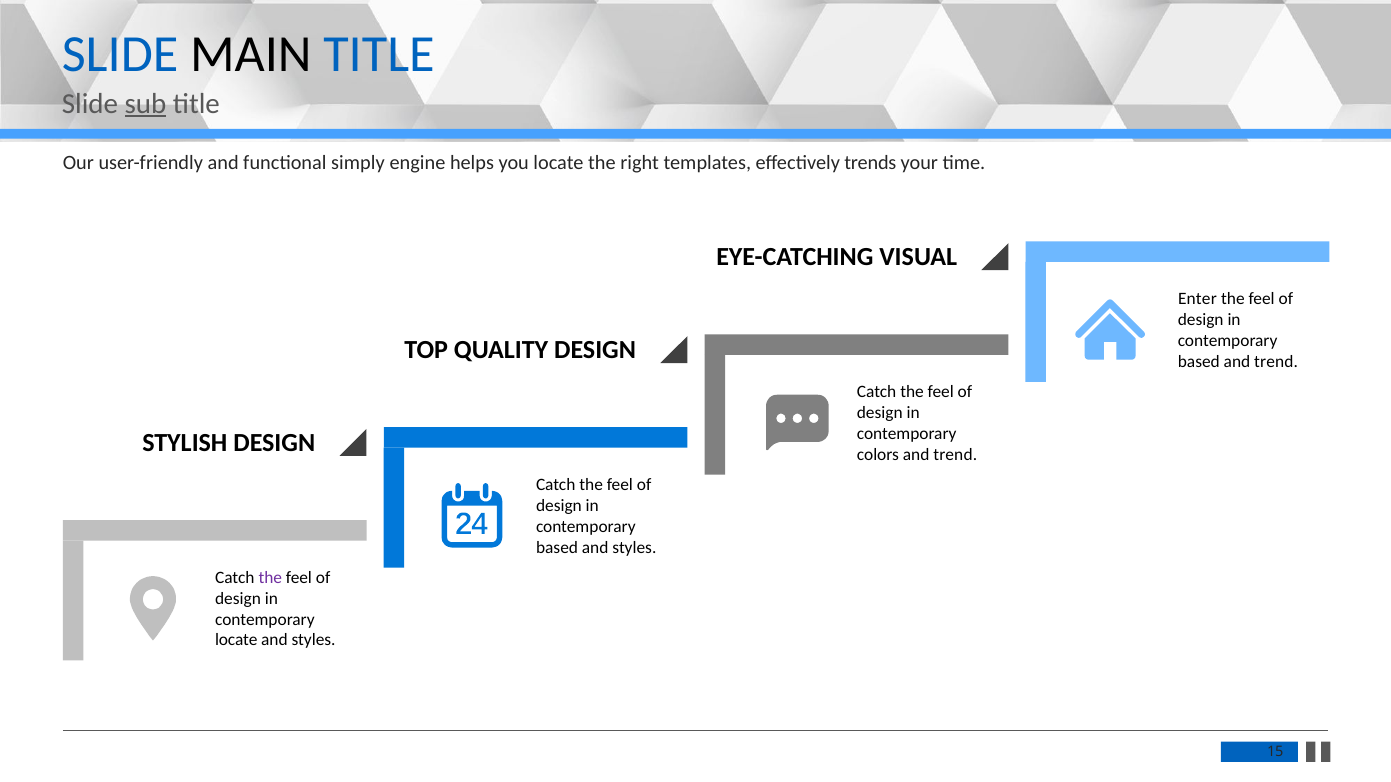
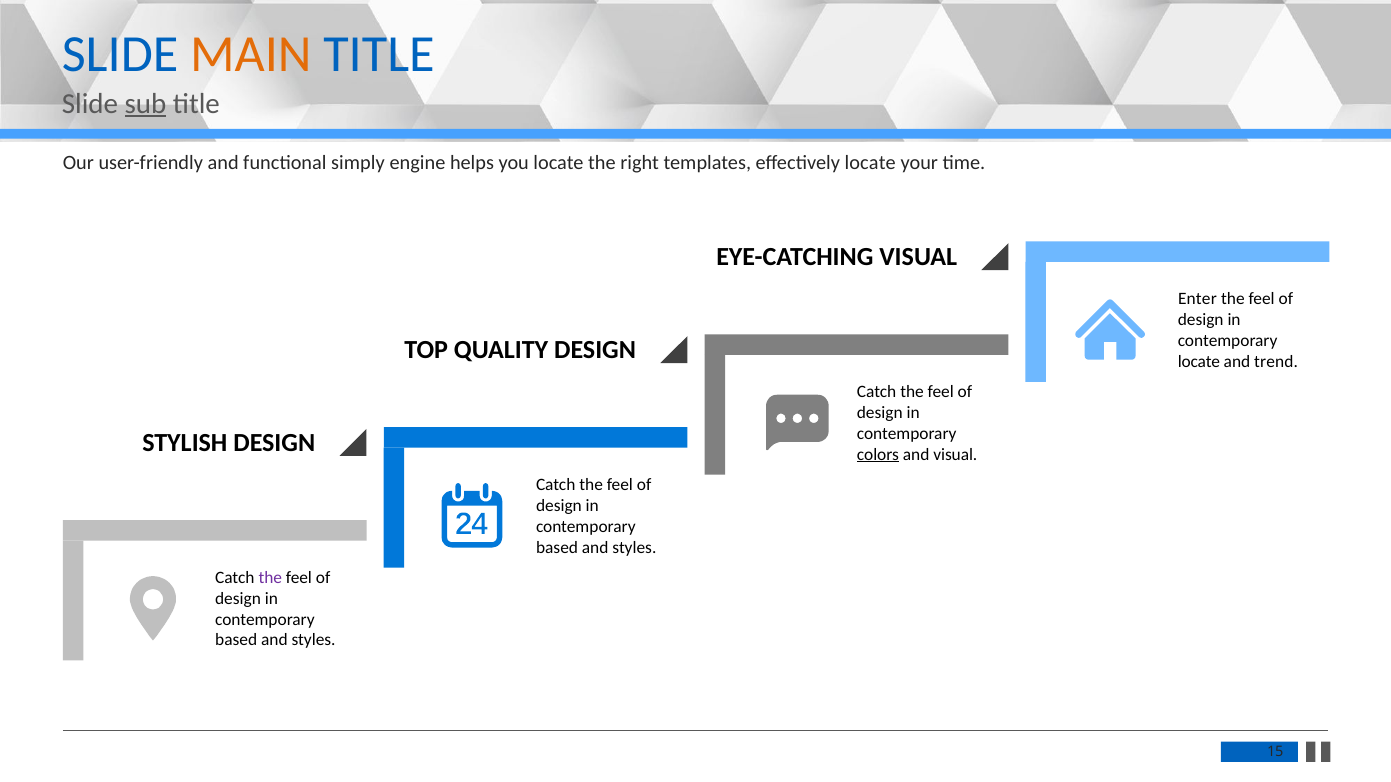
MAIN colour: black -> orange
effectively trends: trends -> locate
based at (1199, 362): based -> locate
colors underline: none -> present
trend at (955, 455): trend -> visual
locate at (236, 641): locate -> based
